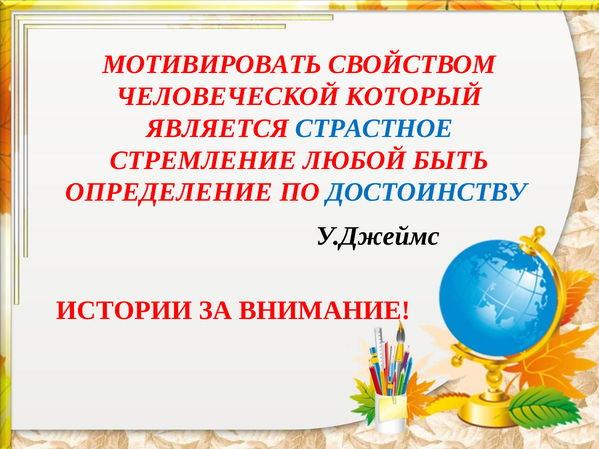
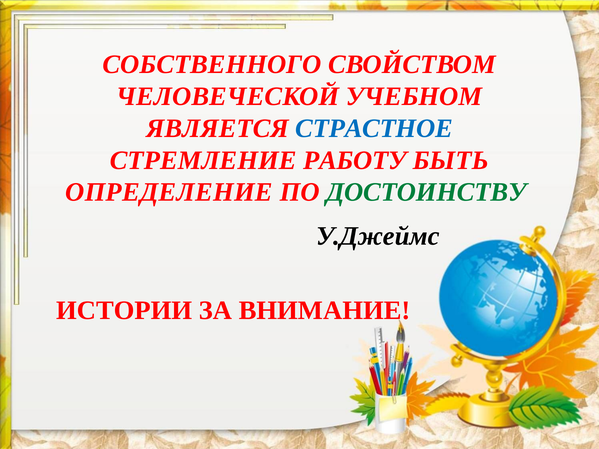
МОТИВИРОВАТЬ: МОТИВИРОВАТЬ -> СОБСТВЕННОГО
КОТОРЫЙ: КОТОРЫЙ -> УЧЕБНОМ
ЛЮБОЙ: ЛЮБОЙ -> РАБОТУ
ДОСТОИНСТВУ colour: blue -> green
